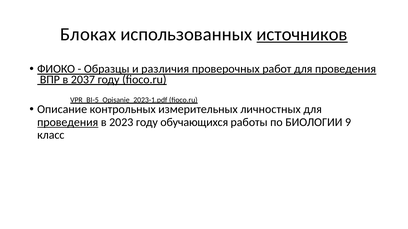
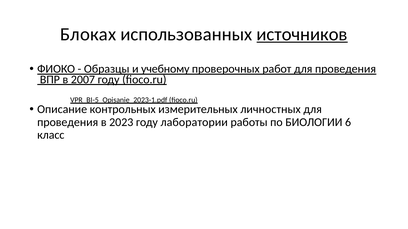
различия: различия -> учебному
2037: 2037 -> 2007
проведения at (68, 122) underline: present -> none
обучающихся: обучающихся -> лаборатории
9: 9 -> 6
